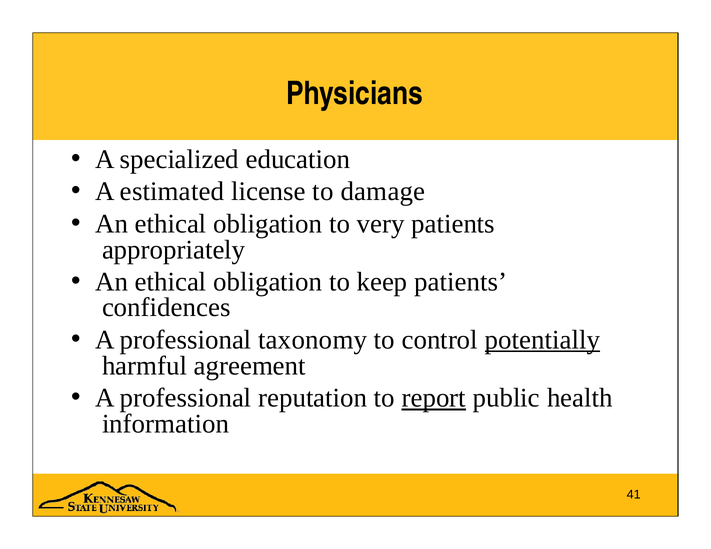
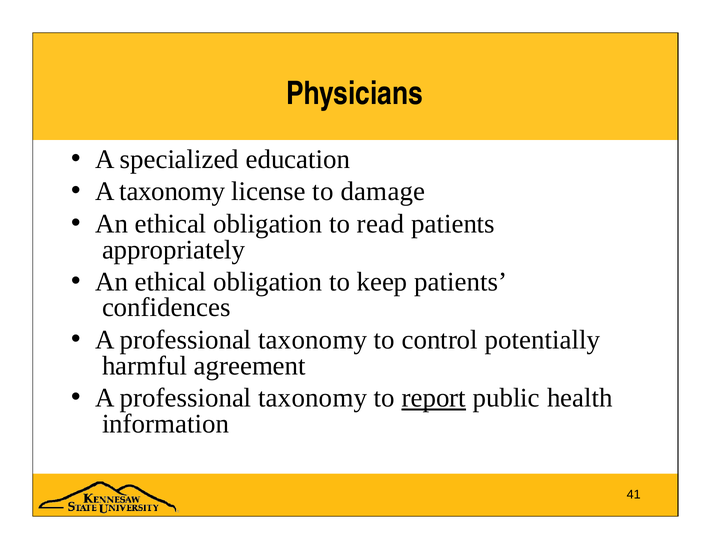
A estimated: estimated -> taxonomy
very: very -> read
potentially underline: present -> none
reputation at (313, 398): reputation -> taxonomy
